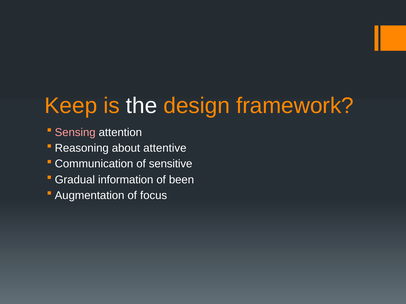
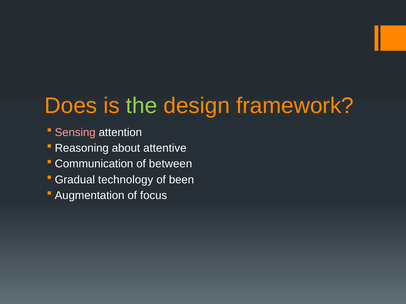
Keep: Keep -> Does
the colour: white -> light green
sensitive: sensitive -> between
information: information -> technology
